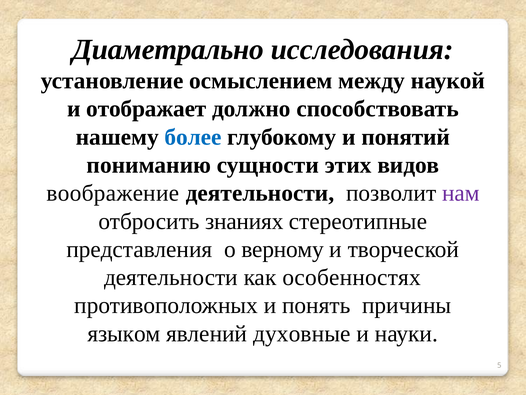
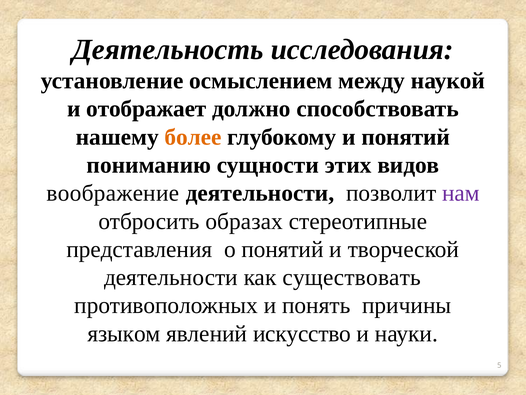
Диаметрально: Диаметрально -> Деятельность
более colour: blue -> orange
знаниях: знаниях -> образах
о верному: верному -> понятий
особенностях: особенностях -> существовать
духовные: духовные -> искусство
